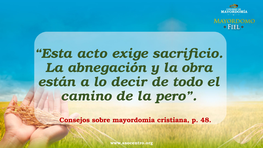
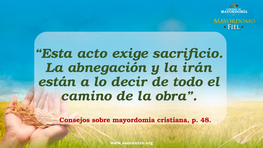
obra: obra -> irán
pero: pero -> obra
